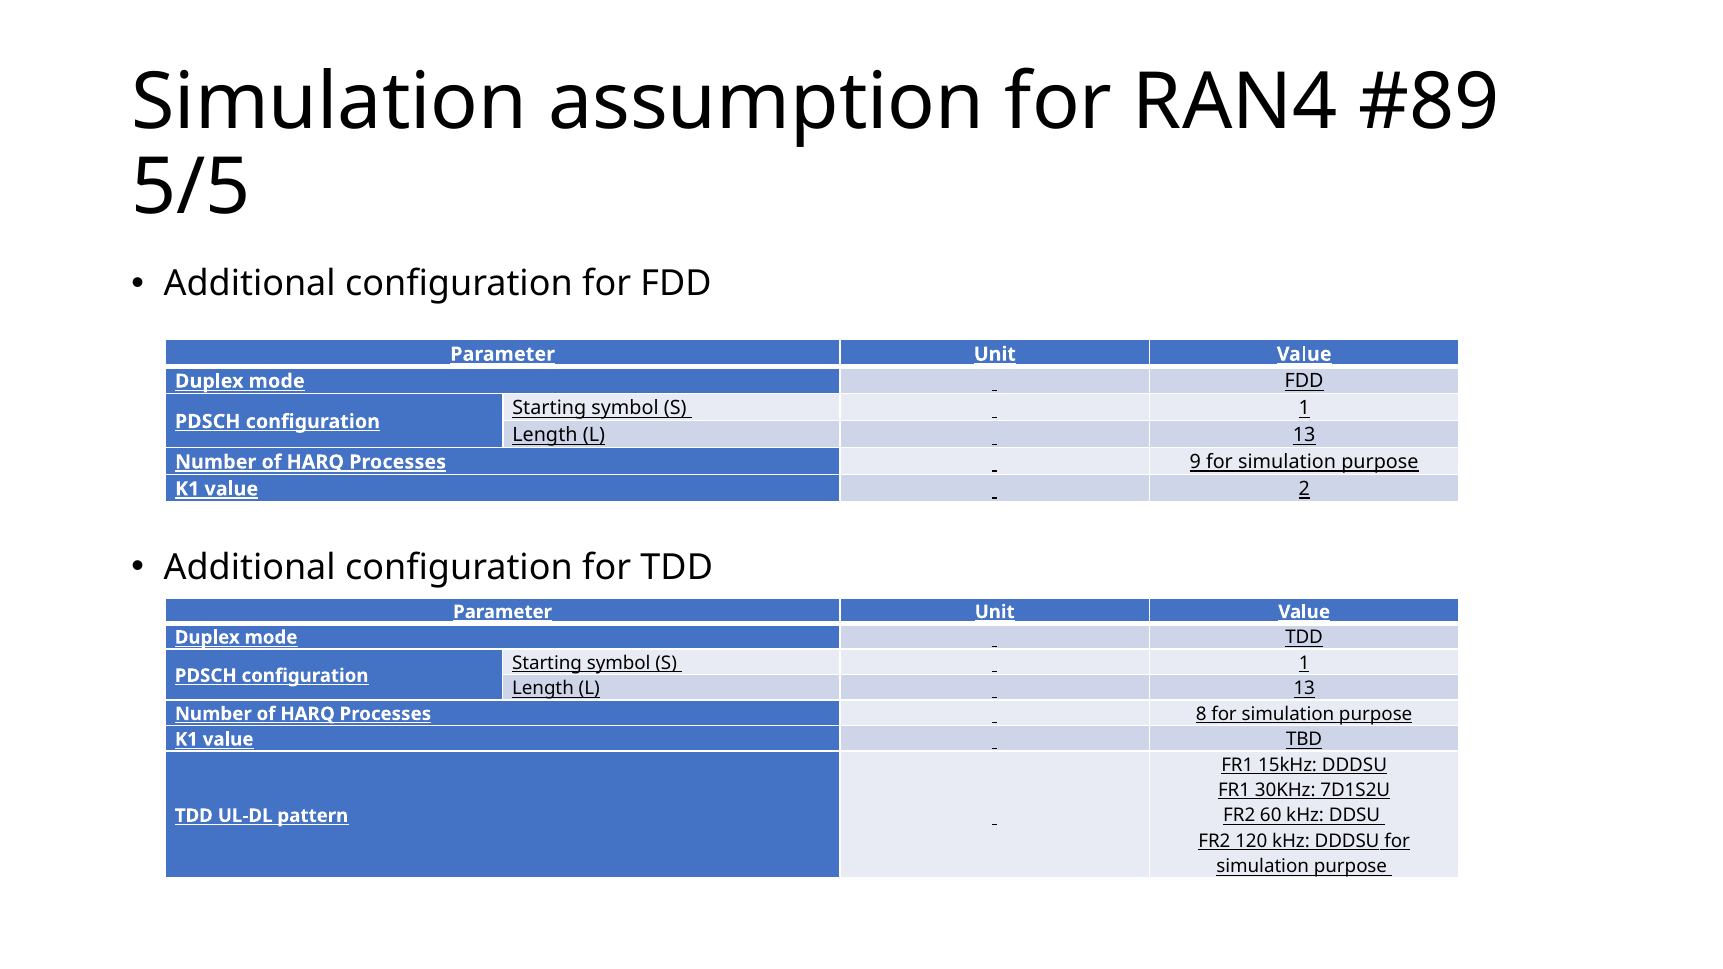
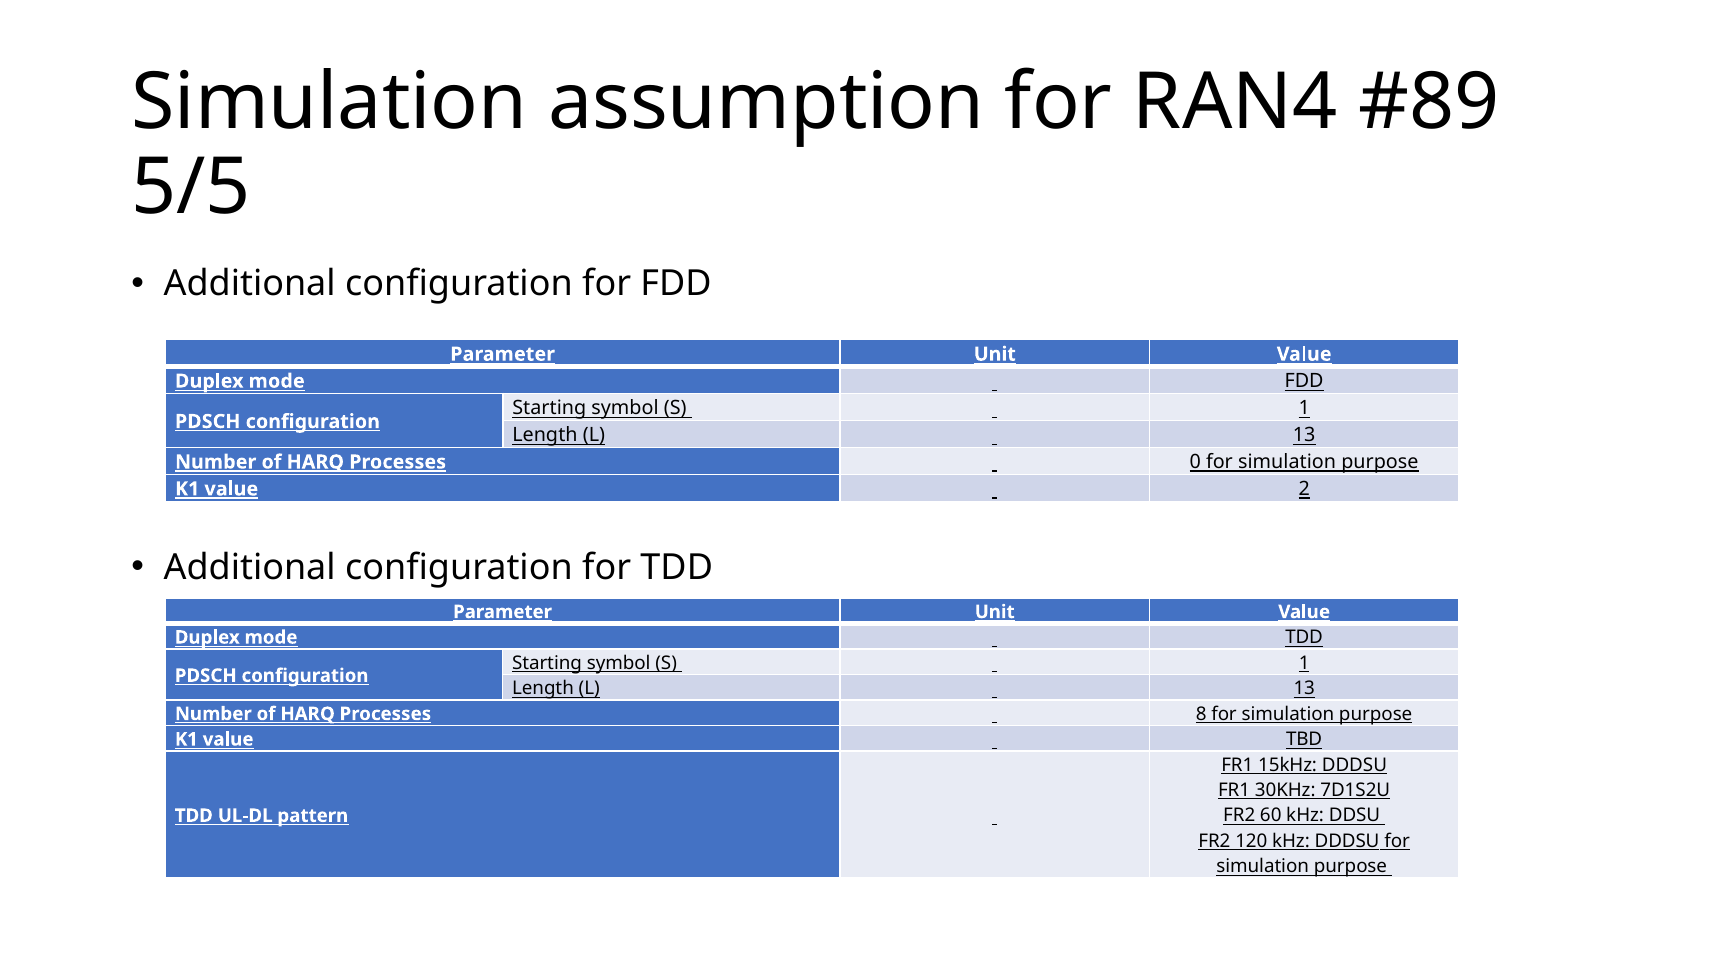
9: 9 -> 0
